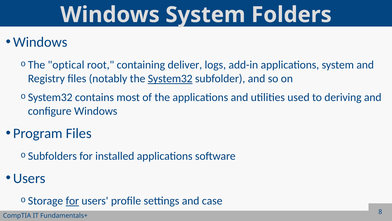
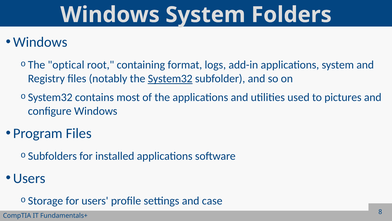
deliver: deliver -> format
deriving: deriving -> pictures
for at (72, 201) underline: present -> none
